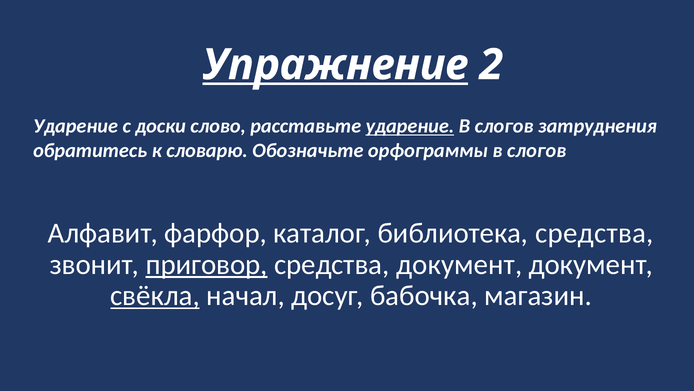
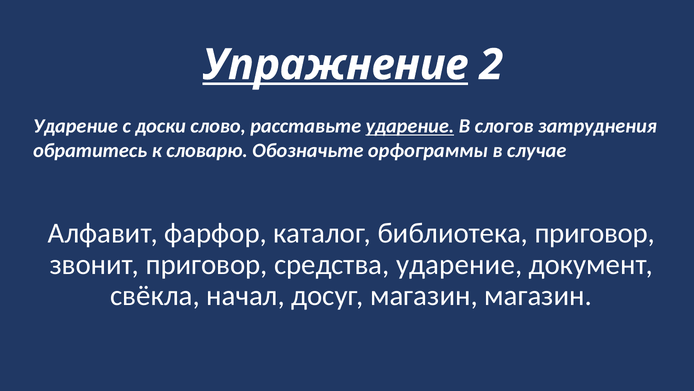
орфограммы в слогов: слогов -> случае
библиотека средства: средства -> приговор
приговор at (207, 264) underline: present -> none
средства документ: документ -> ударение
свёкла underline: present -> none
досуг бабочка: бабочка -> магазин
